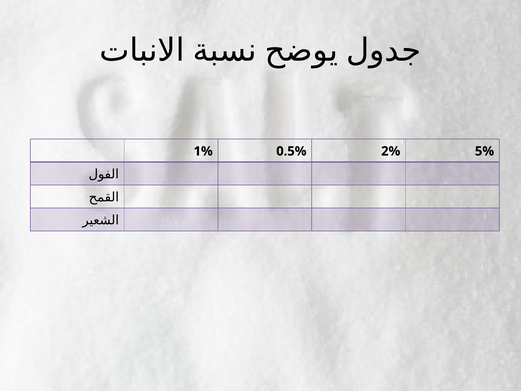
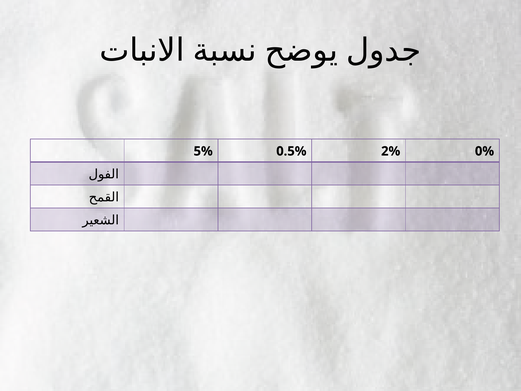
1%: 1% -> 5%
5%: 5% -> 0%
